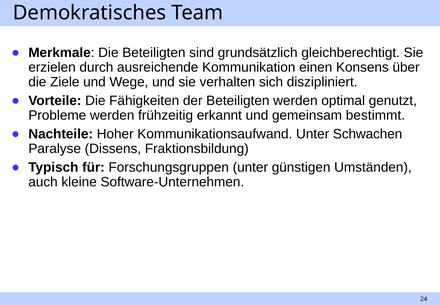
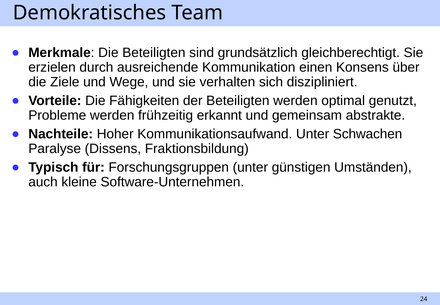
bestimmt: bestimmt -> abstrakte
